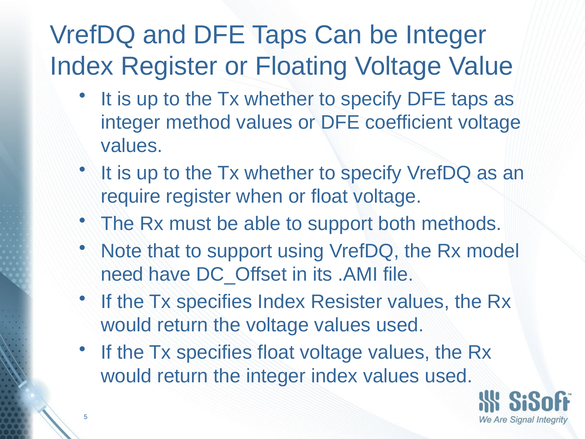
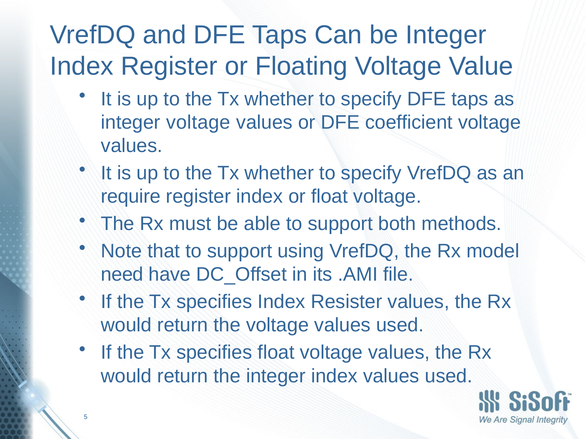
integer method: method -> voltage
register when: when -> index
